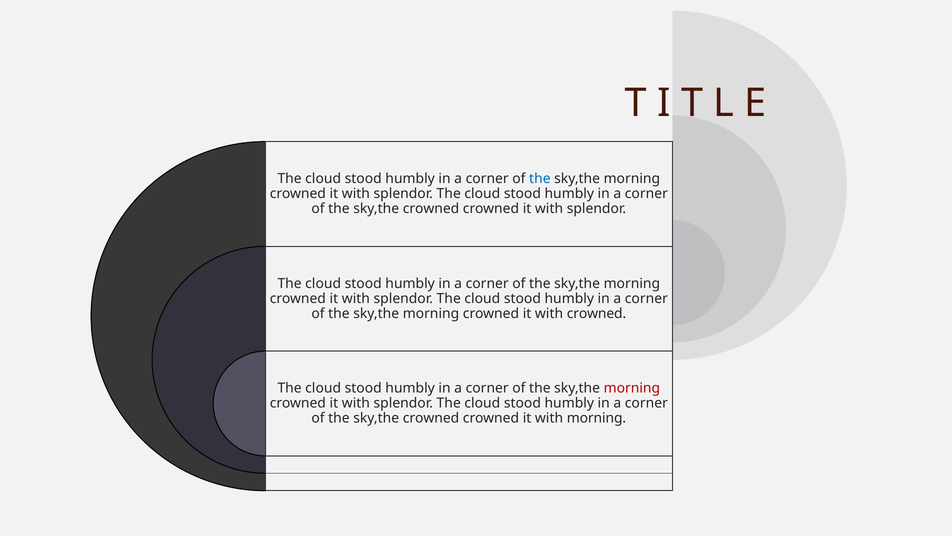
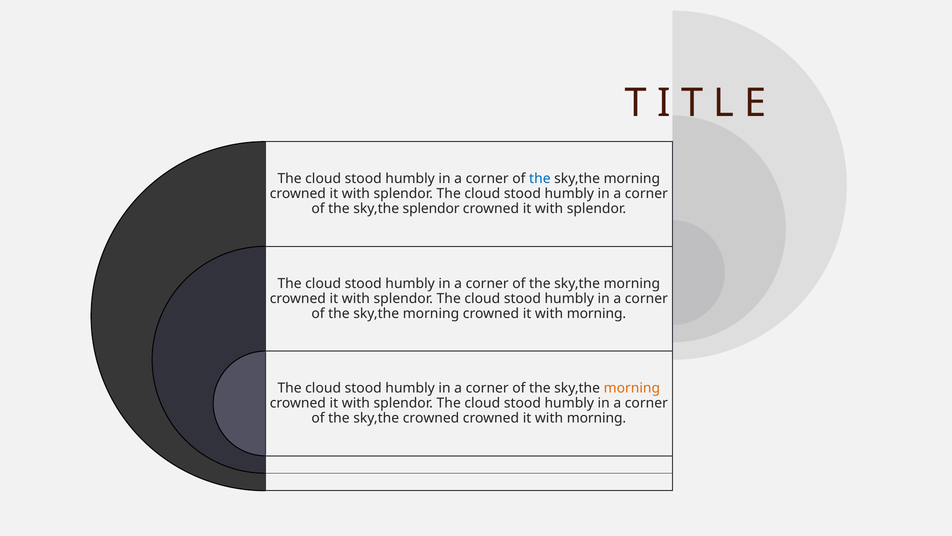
crowned at (431, 209): crowned -> splendor
crowned at (597, 313): crowned -> morning
morning at (632, 388) colour: red -> orange
